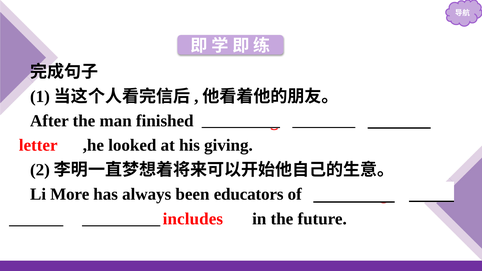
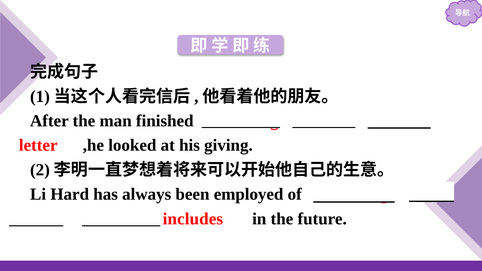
More: More -> Hard
educators: educators -> employed
